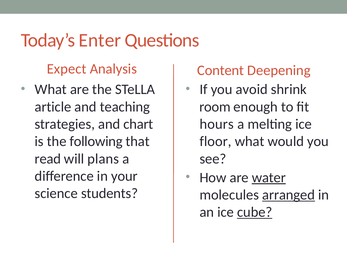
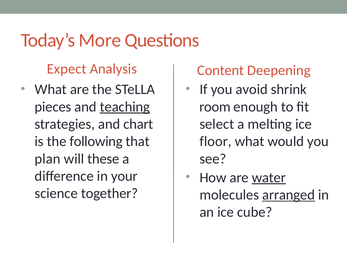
Enter: Enter -> More
article: article -> pieces
teaching underline: none -> present
hours: hours -> select
read: read -> plan
plans: plans -> these
students: students -> together
cube underline: present -> none
